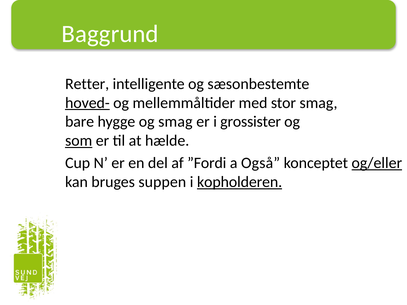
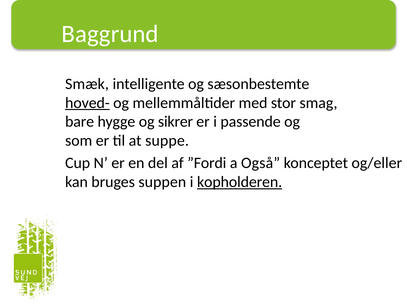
Retter: Retter -> Smæk
og smag: smag -> sikrer
grossister: grossister -> passende
som underline: present -> none
hælde: hælde -> suppe
og/eller underline: present -> none
